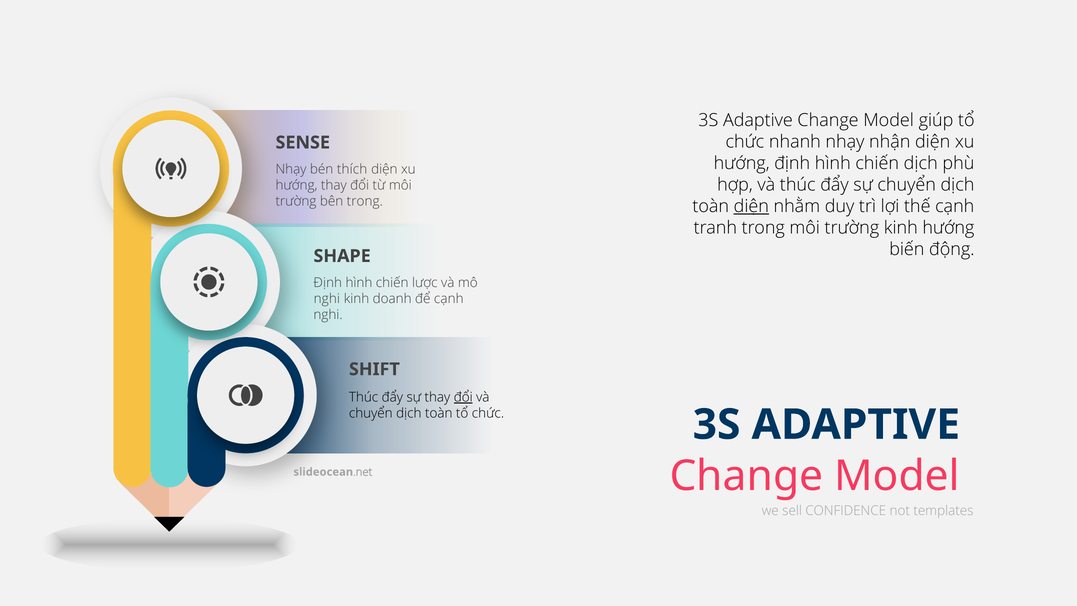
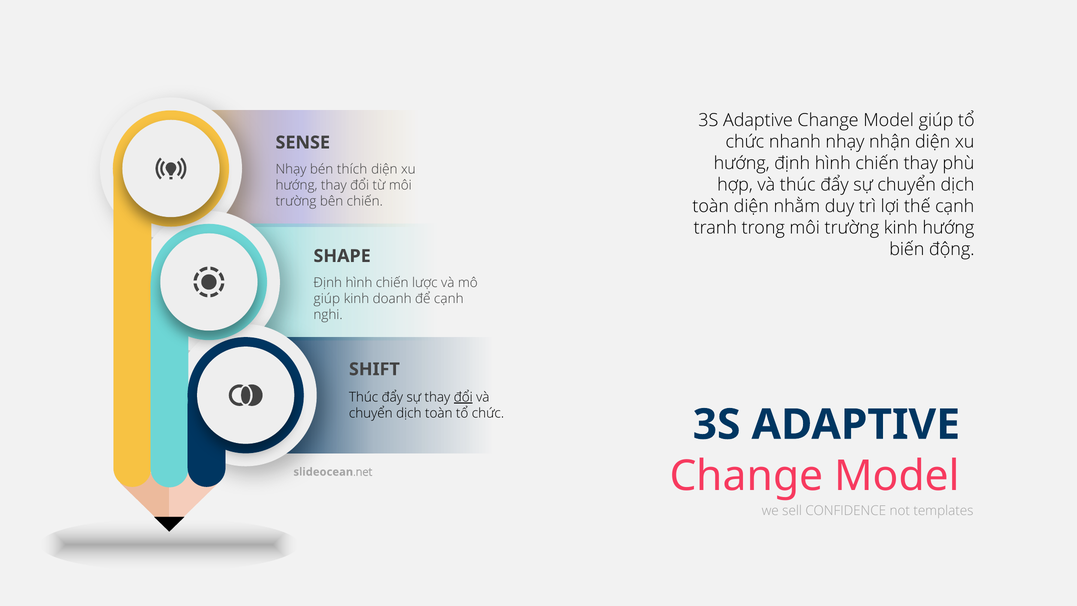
chiến dịch: dịch -> thay
bên trong: trong -> chiến
diện at (751, 206) underline: present -> none
nghi at (327, 299): nghi -> giúp
